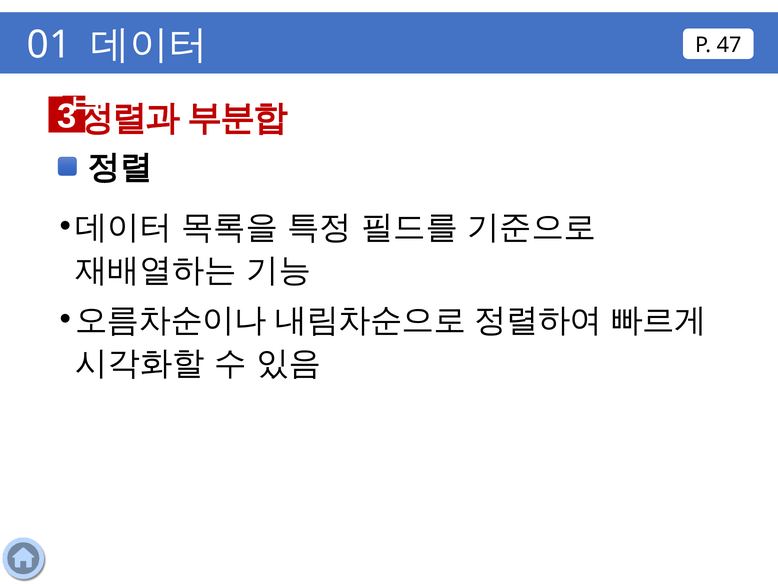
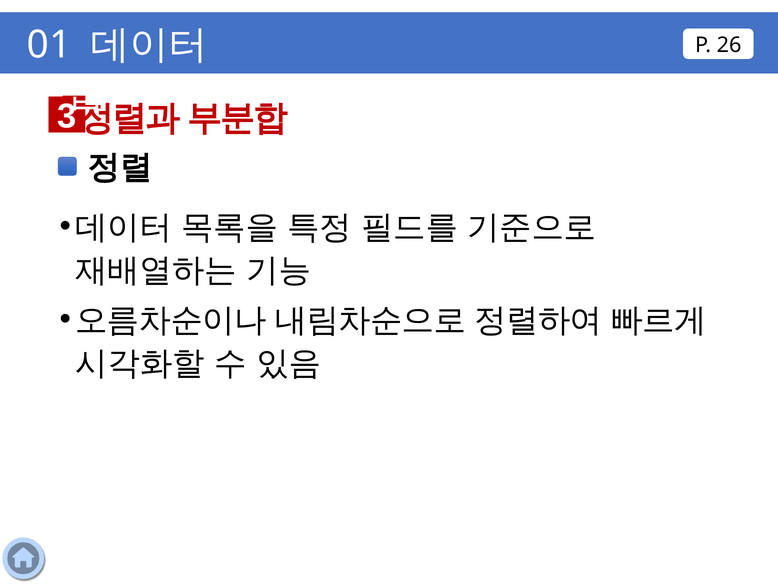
47: 47 -> 26
